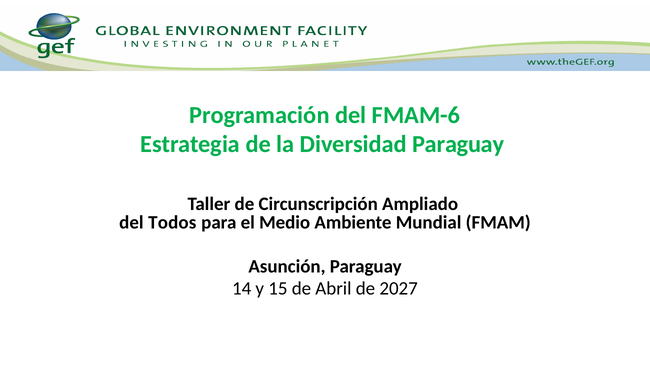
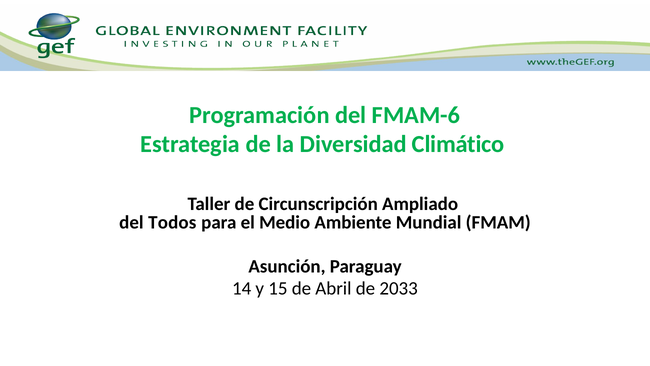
Diversidad Paraguay: Paraguay -> Climático
2027: 2027 -> 2033
